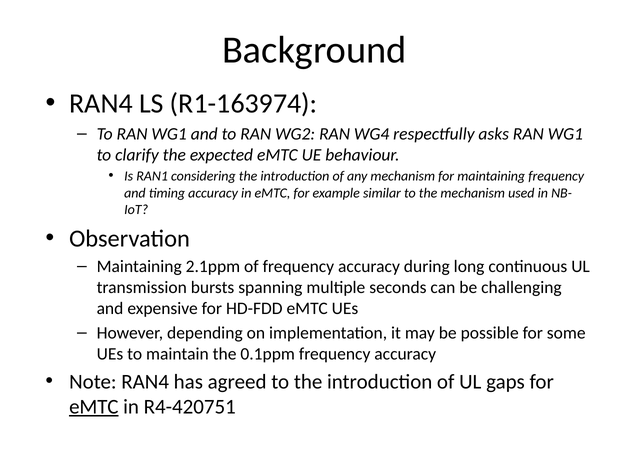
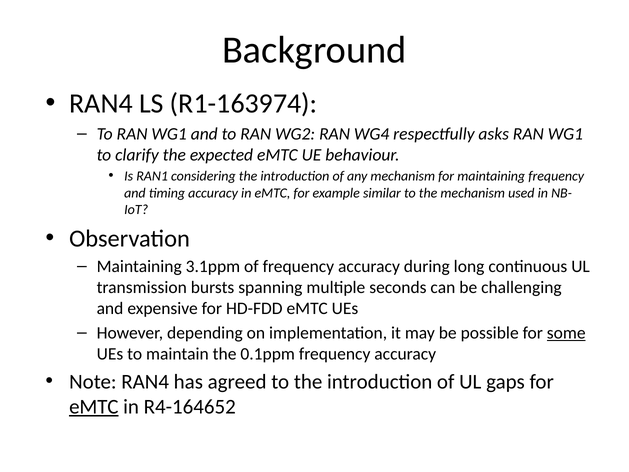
2.1ppm: 2.1ppm -> 3.1ppm
some underline: none -> present
R4-420751: R4-420751 -> R4-164652
